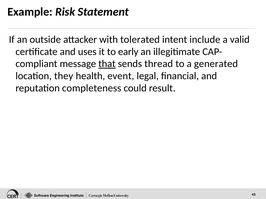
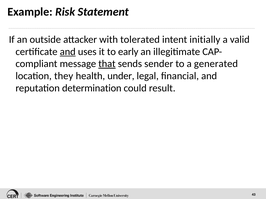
include: include -> initially
and at (68, 52) underline: none -> present
thread: thread -> sender
event: event -> under
completeness: completeness -> determination
